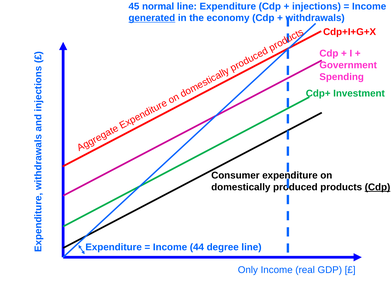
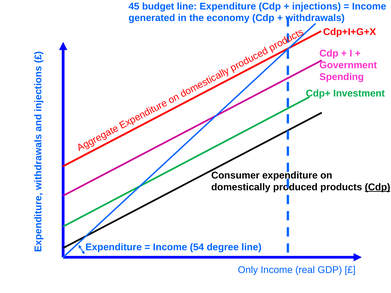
normal: normal -> budget
generated underline: present -> none
44: 44 -> 54
